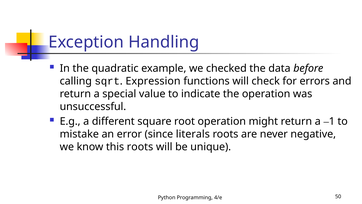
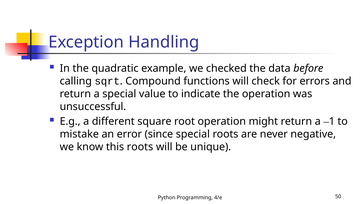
Expression: Expression -> Compound
since literals: literals -> special
